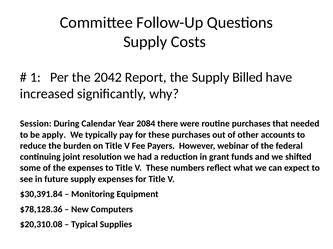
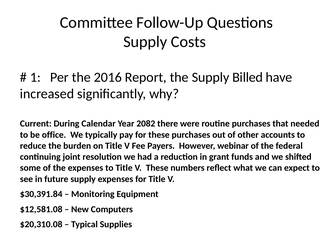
2042: 2042 -> 2016
Session: Session -> Current
2084: 2084 -> 2082
apply: apply -> office
$78,128.36: $78,128.36 -> $12,581.08
